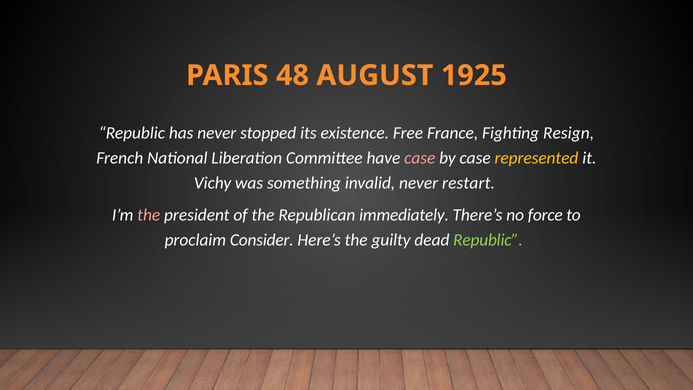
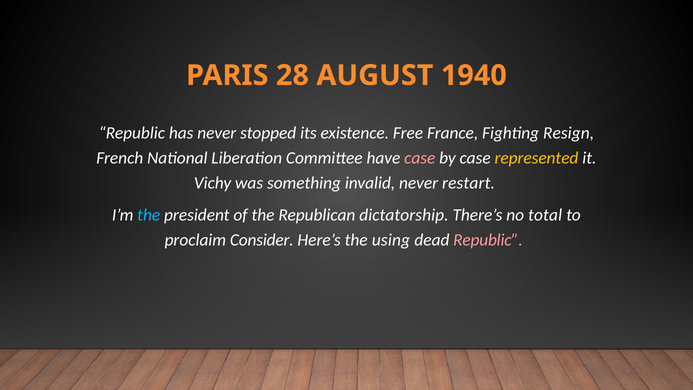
48: 48 -> 28
1925: 1925 -> 1940
the at (149, 215) colour: pink -> light blue
immediately: immediately -> dictatorship
force: force -> total
guilty: guilty -> using
Republic at (488, 240) colour: light green -> pink
